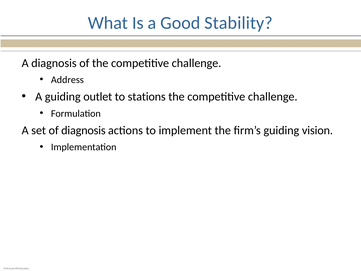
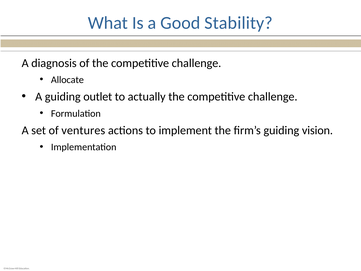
Address: Address -> Allocate
stations: stations -> actually
of diagnosis: diagnosis -> ventures
